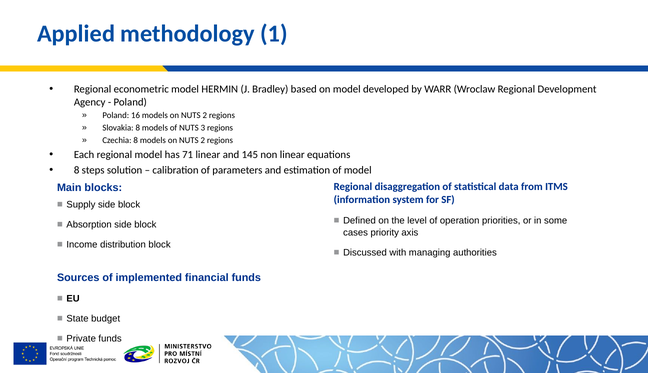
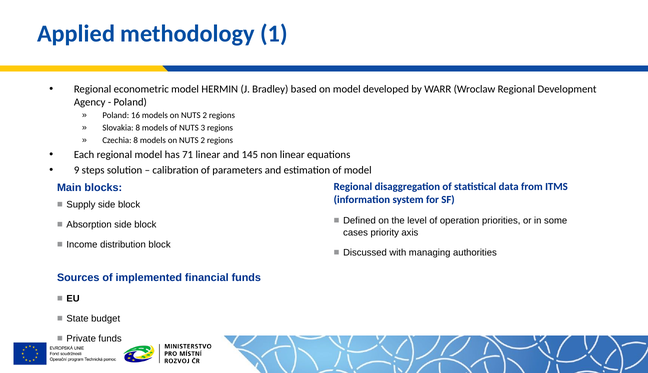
8 at (77, 170): 8 -> 9
